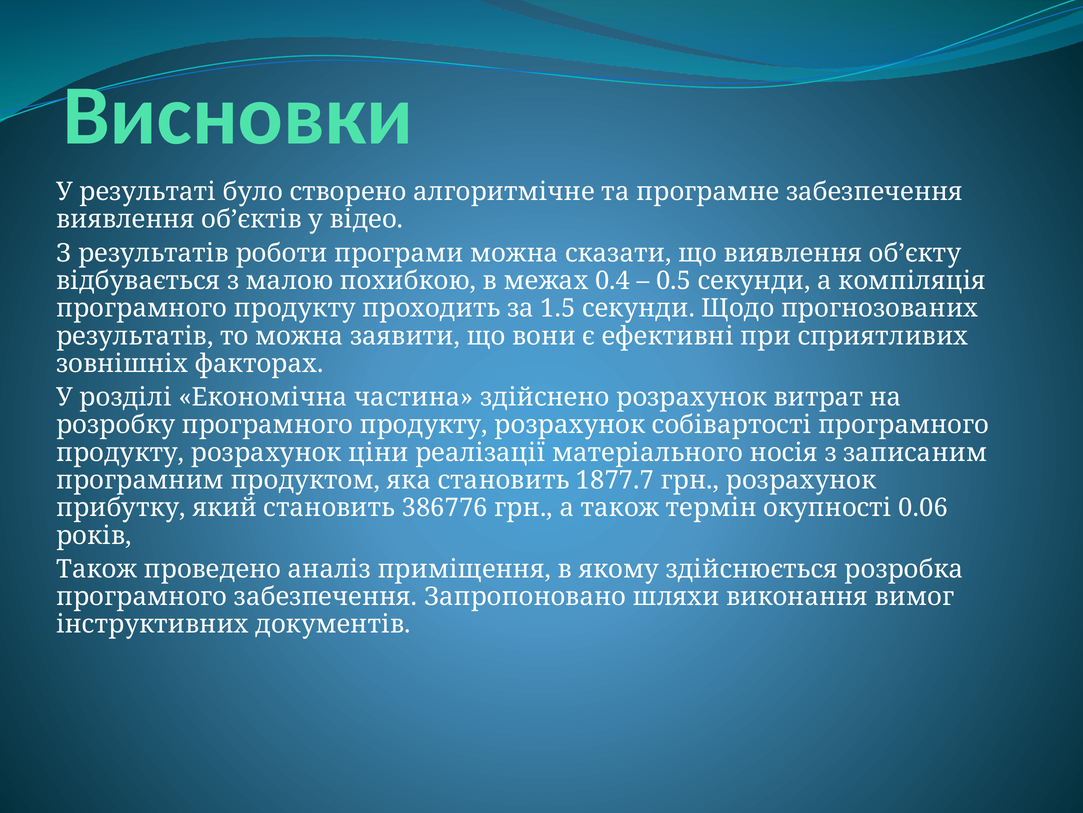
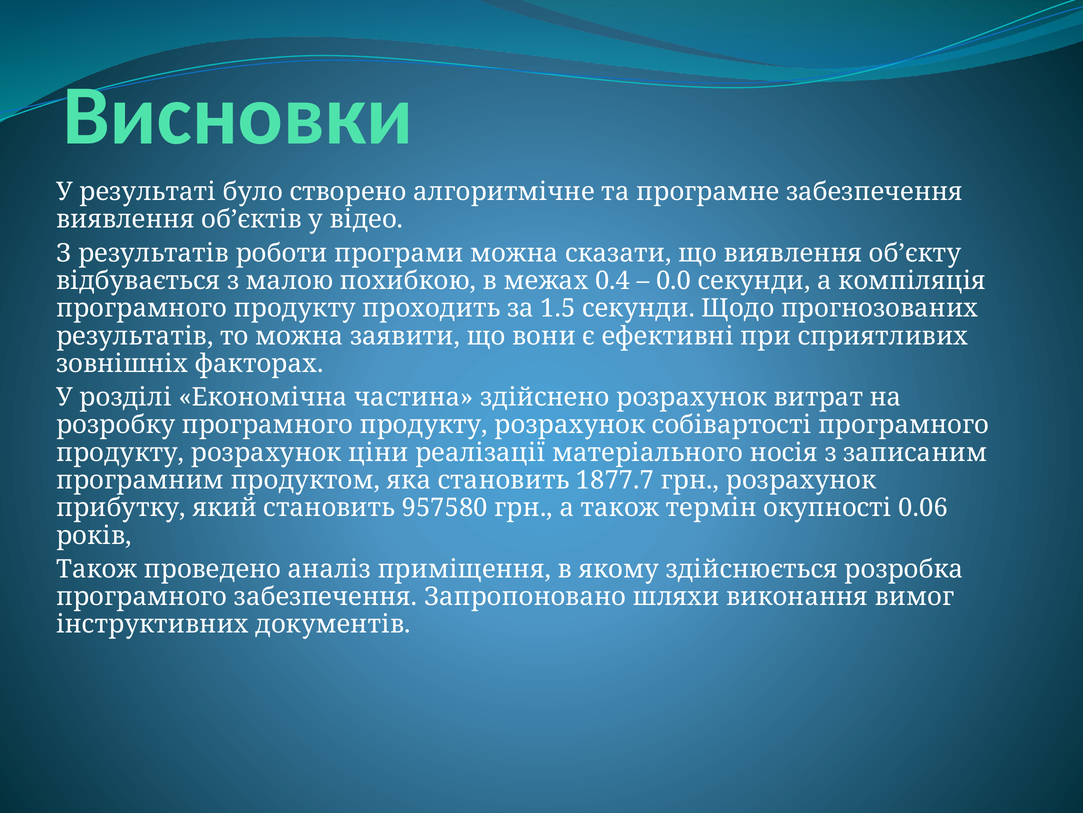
0.5: 0.5 -> 0.0
386776: 386776 -> 957580
